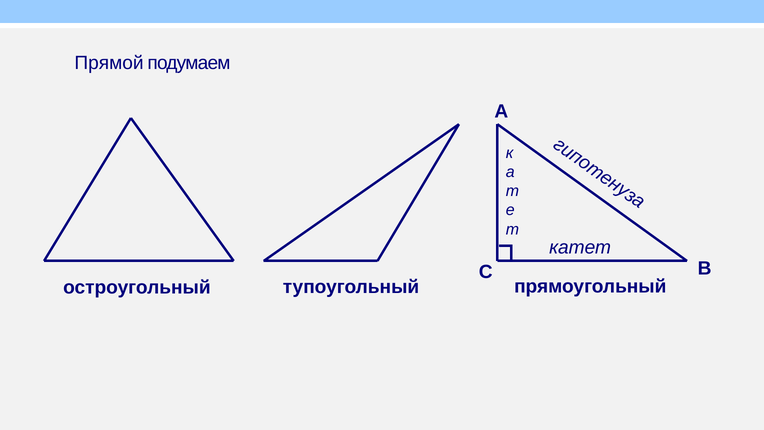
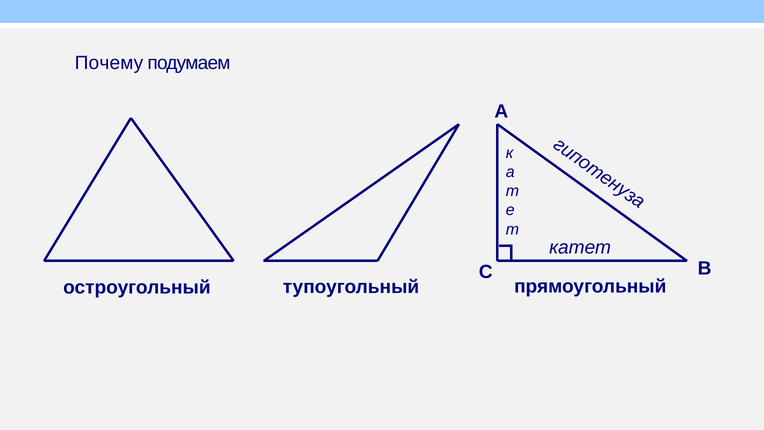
Прямой: Прямой -> Почему
